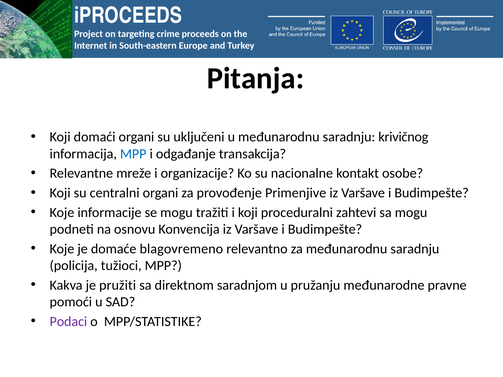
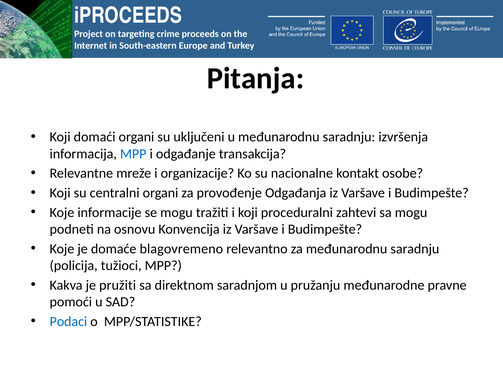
krivičnog: krivičnog -> izvršenja
Primenjive: Primenjive -> Odgađanja
Podaci colour: purple -> blue
